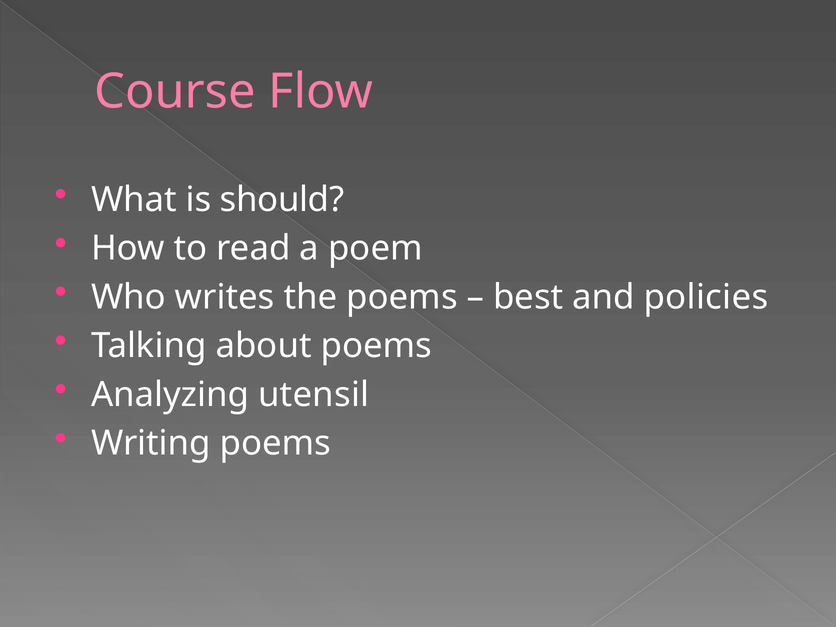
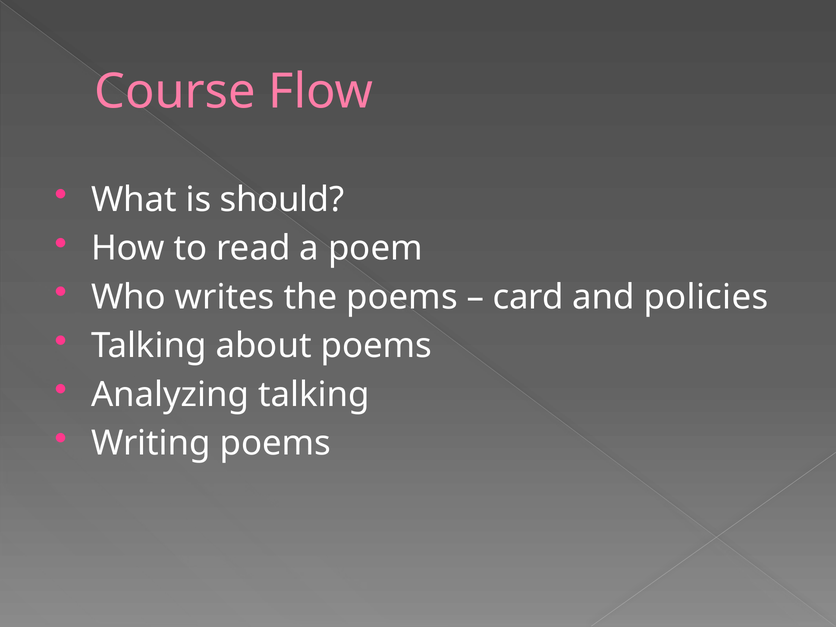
best: best -> card
Analyzing utensil: utensil -> talking
